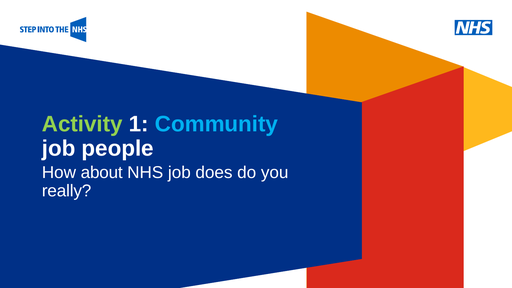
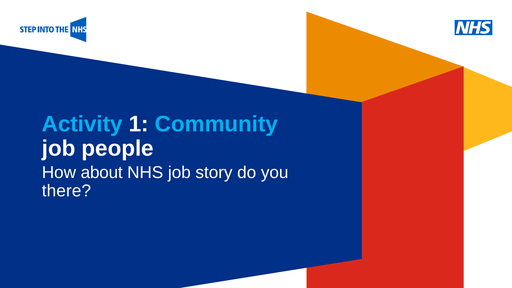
Activity colour: light green -> light blue
does: does -> story
really: really -> there
